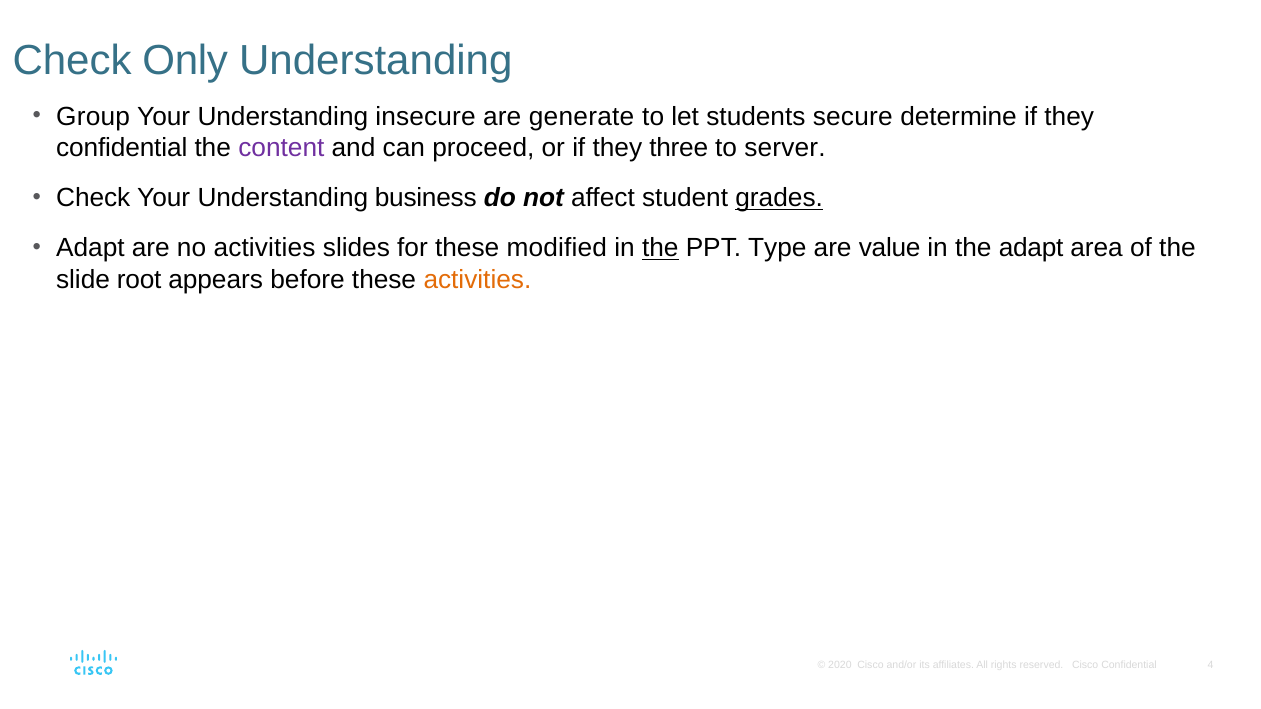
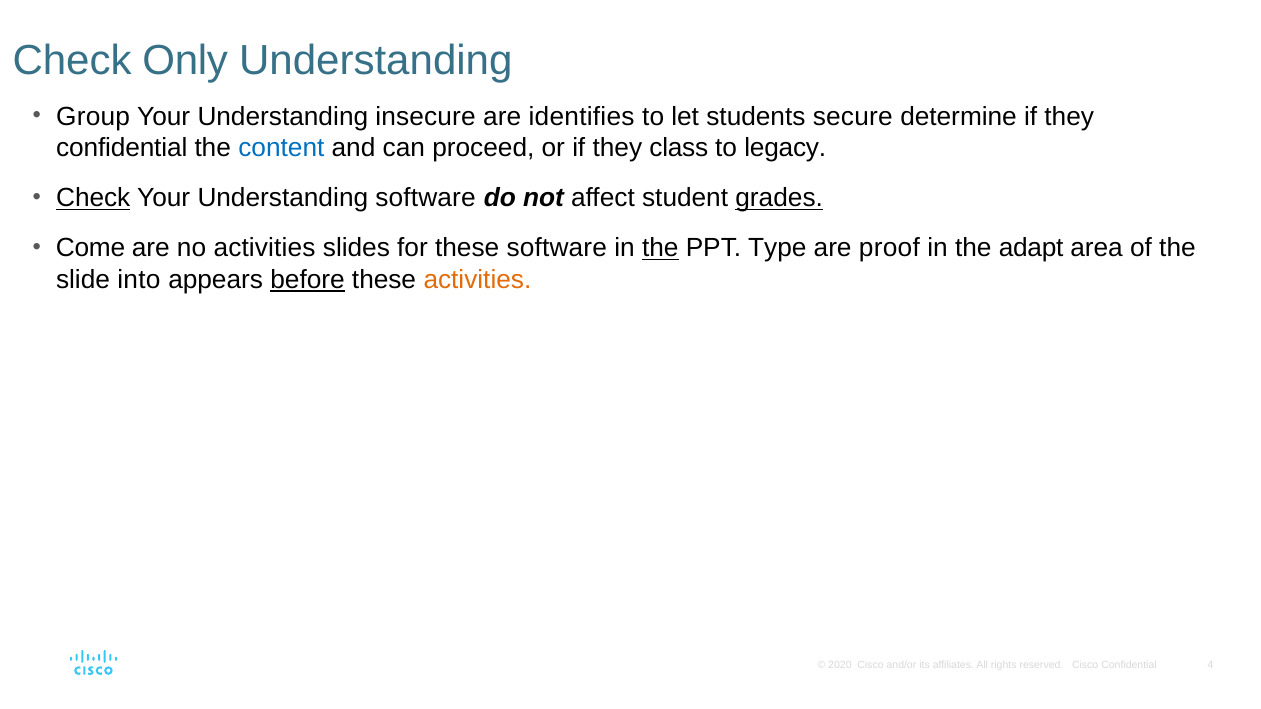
generate: generate -> identifies
content colour: purple -> blue
three: three -> class
server: server -> legacy
Check at (93, 198) underline: none -> present
Understanding business: business -> software
Adapt at (90, 248): Adapt -> Come
these modified: modified -> software
value: value -> proof
root: root -> into
before underline: none -> present
